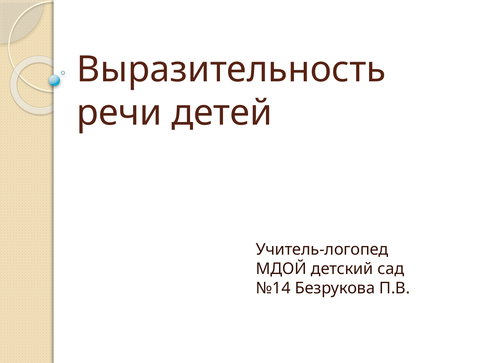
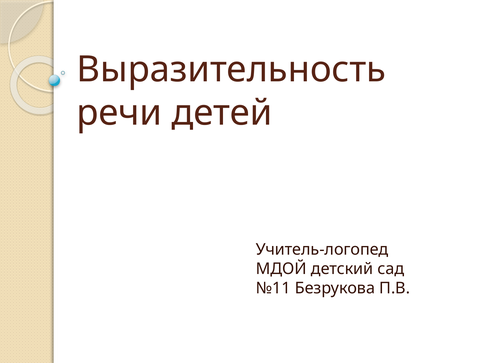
№14: №14 -> №11
